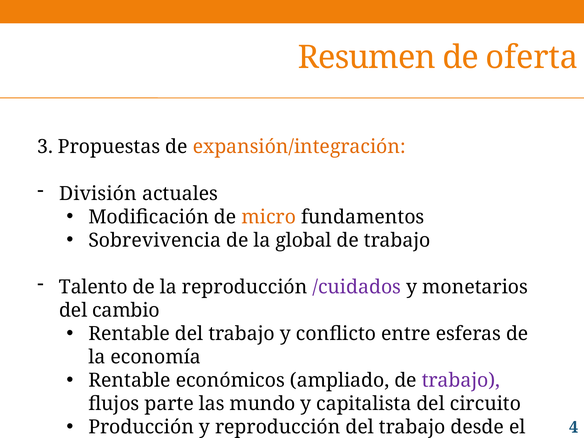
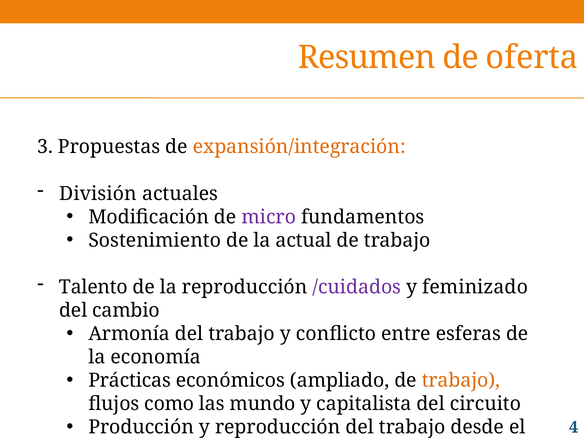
micro colour: orange -> purple
Sobrevivencia: Sobrevivencia -> Sostenimiento
global: global -> actual
monetarios: monetarios -> feminizado
Rentable at (129, 334): Rentable -> Armonía
Rentable at (129, 380): Rentable -> Prácticas
trabajo at (461, 380) colour: purple -> orange
parte: parte -> como
